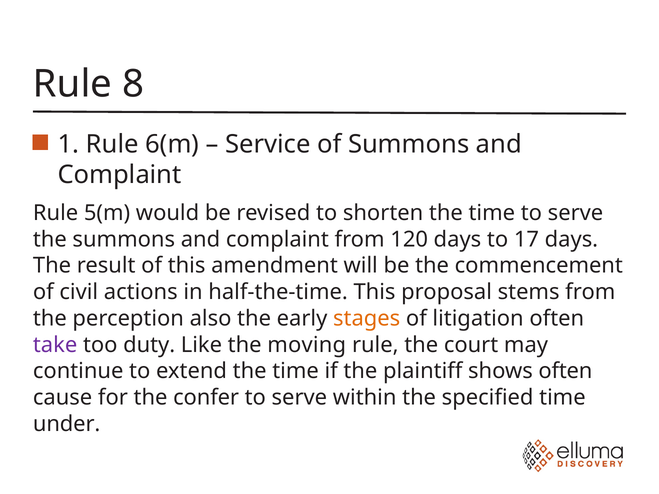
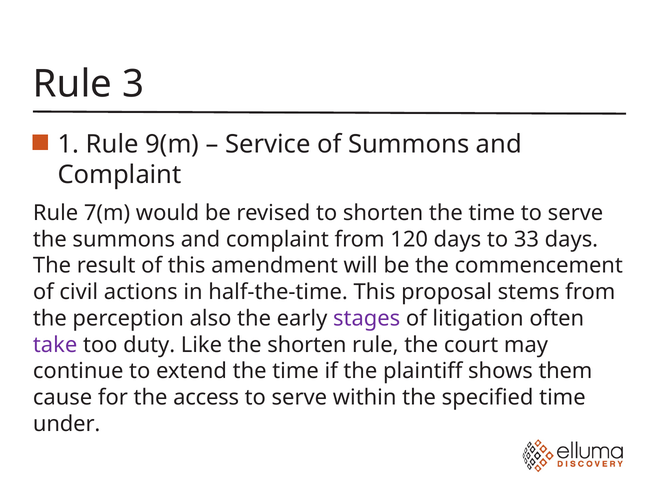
8: 8 -> 3
6(m: 6(m -> 9(m
5(m: 5(m -> 7(m
17: 17 -> 33
stages colour: orange -> purple
the moving: moving -> shorten
shows often: often -> them
confer: confer -> access
